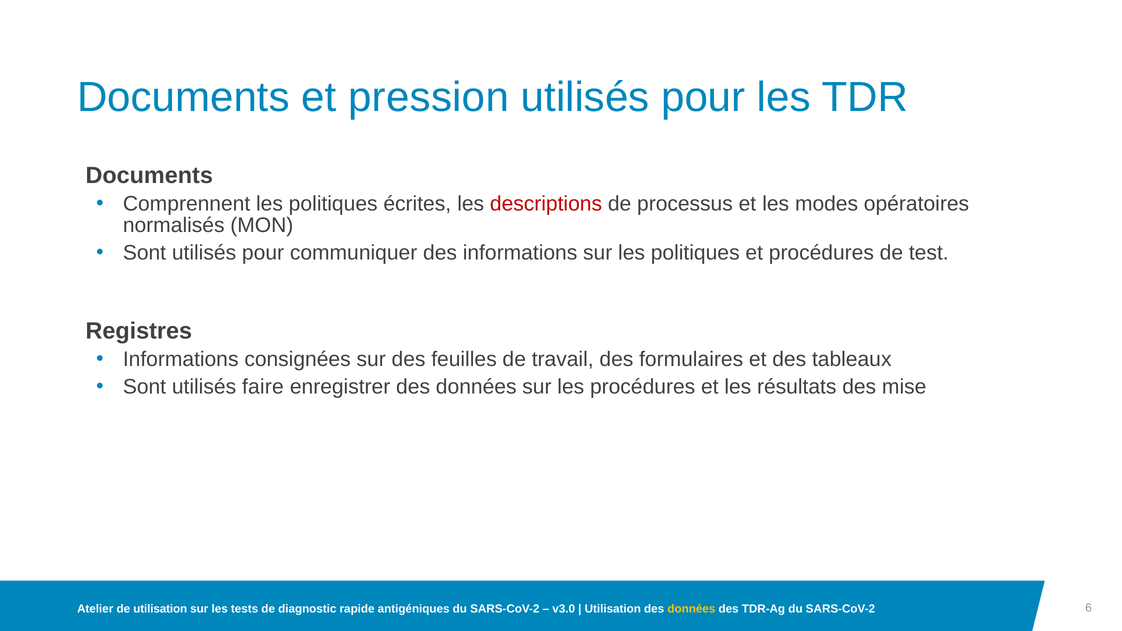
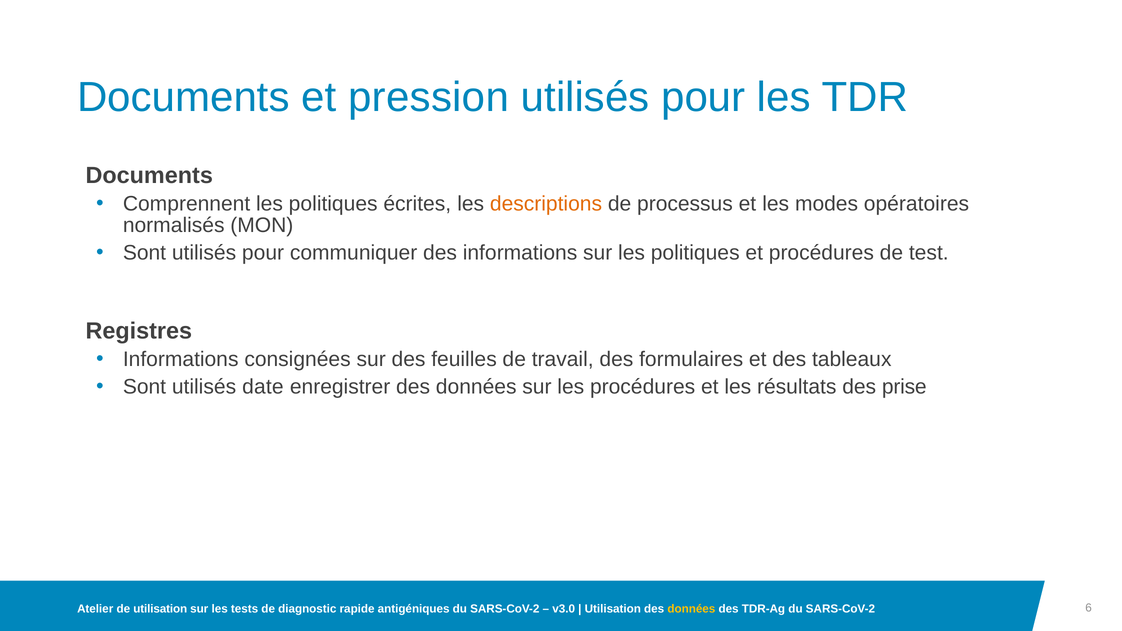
descriptions colour: red -> orange
faire: faire -> date
mise: mise -> prise
